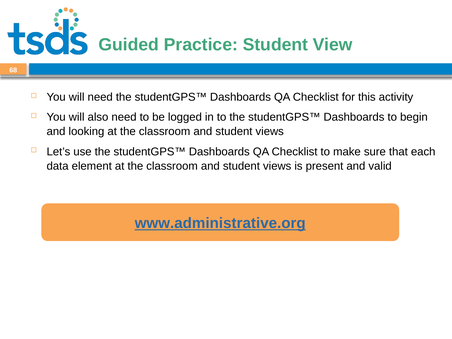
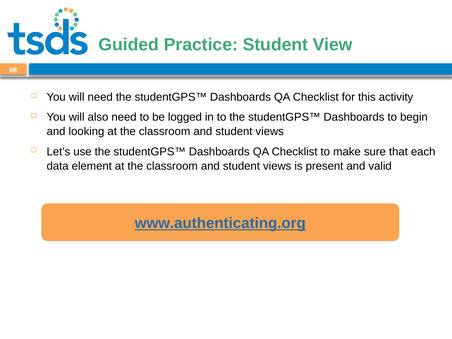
www.administrative.org: www.administrative.org -> www.authenticating.org
